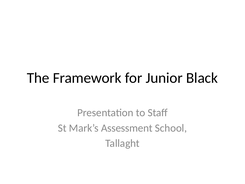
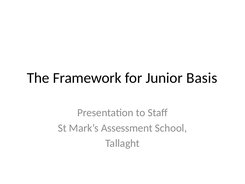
Black: Black -> Basis
